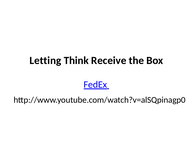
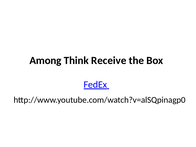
Letting: Letting -> Among
